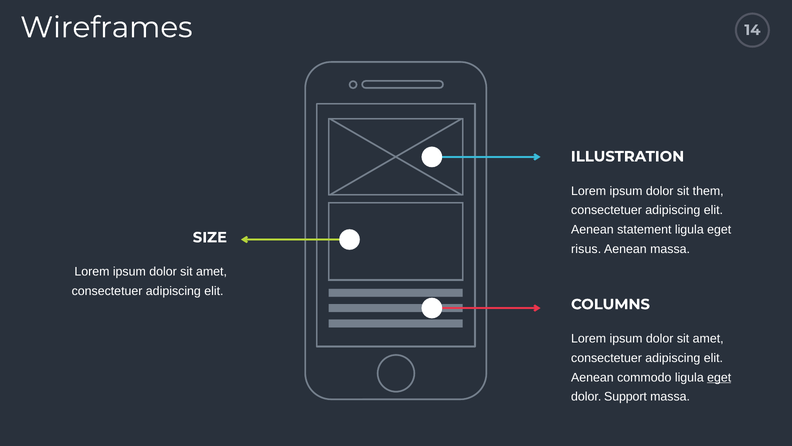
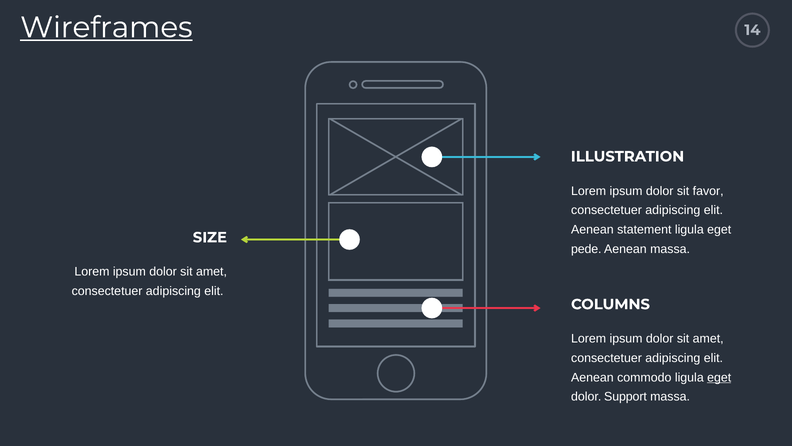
Wireframes underline: none -> present
them: them -> favor
risus: risus -> pede
